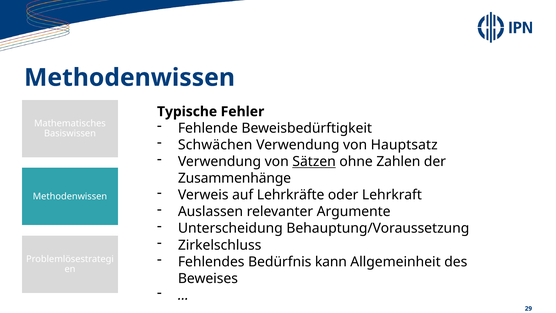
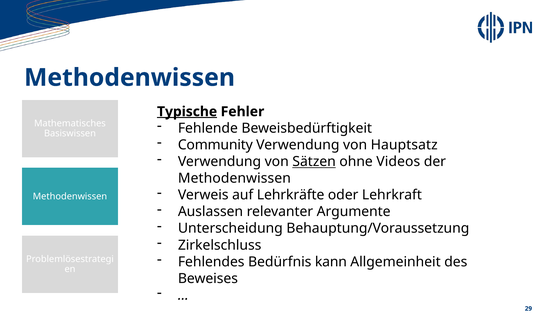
Typische underline: none -> present
Schwächen: Schwächen -> Community
Zahlen: Zahlen -> Videos
Zusammenhänge at (235, 178): Zusammenhänge -> Methodenwissen
